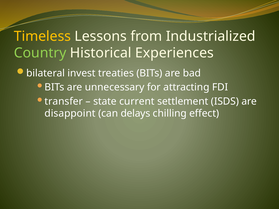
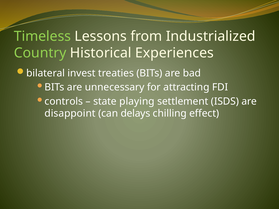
Timeless colour: yellow -> light green
transfer: transfer -> controls
current: current -> playing
